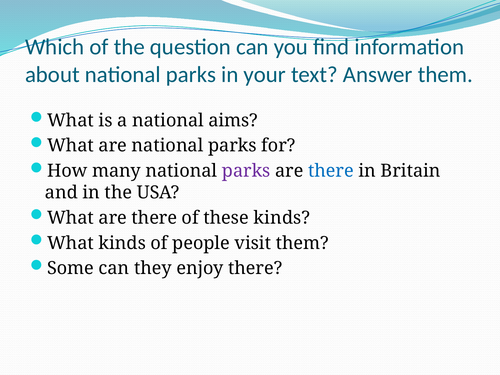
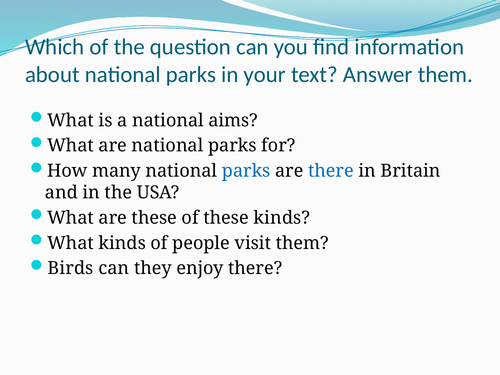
parks at (246, 171) colour: purple -> blue
What are there: there -> these
Some: Some -> Birds
